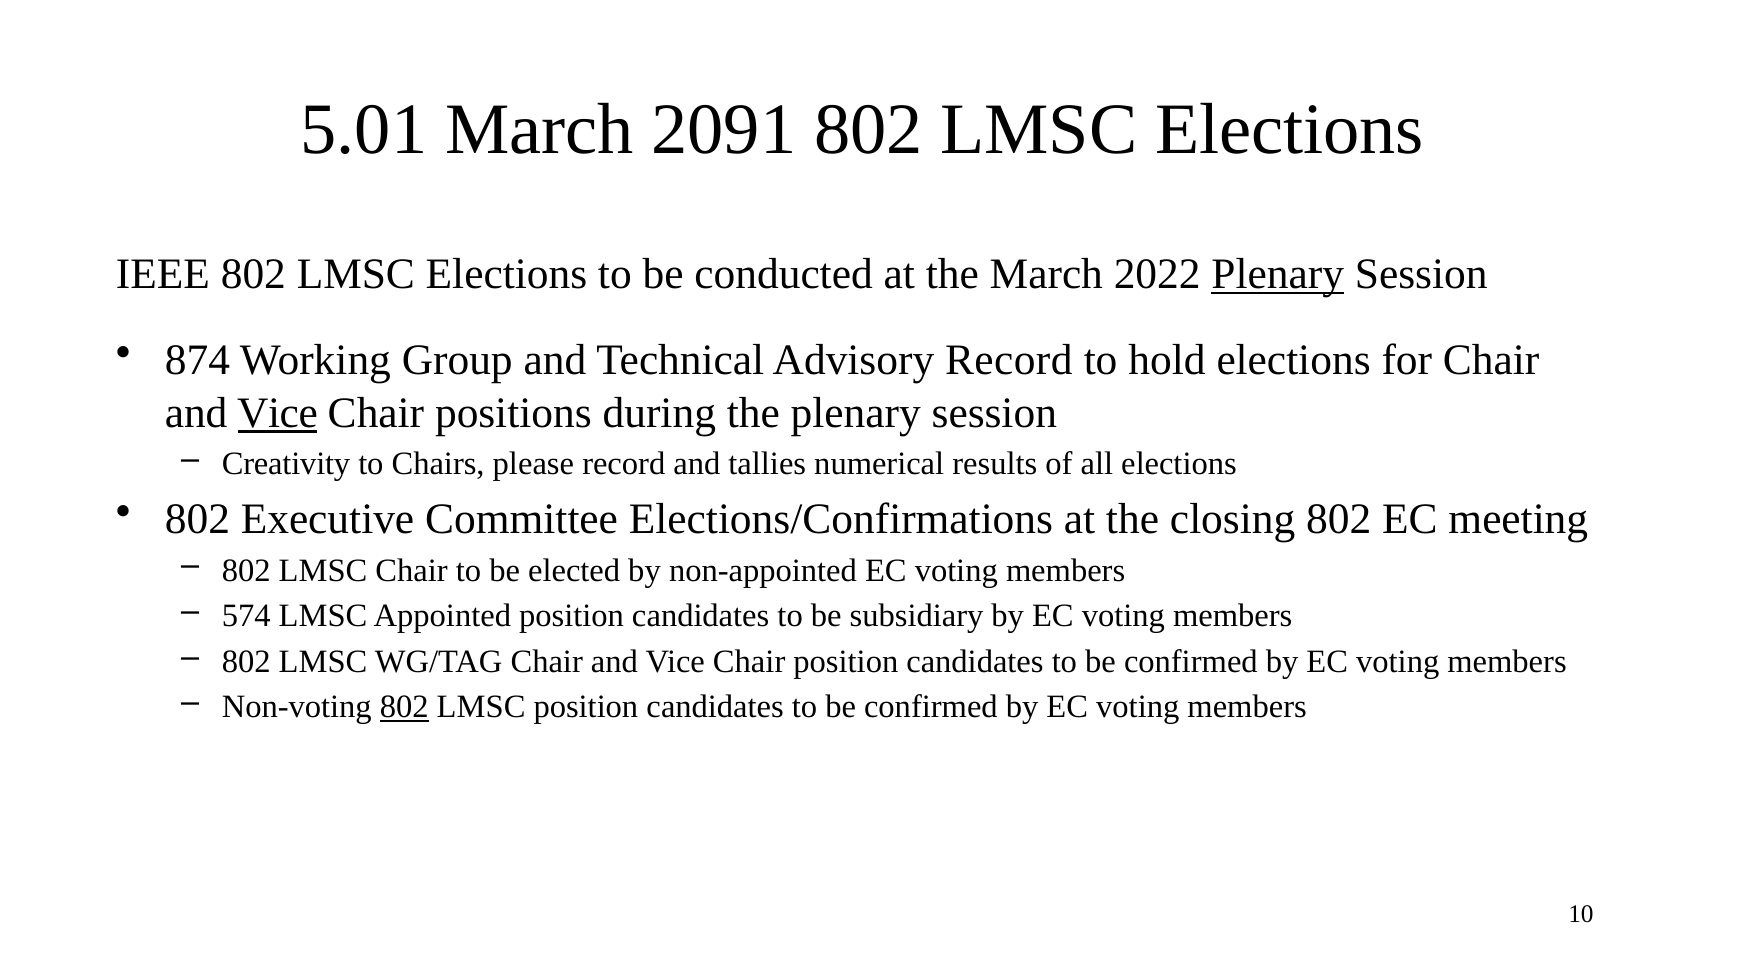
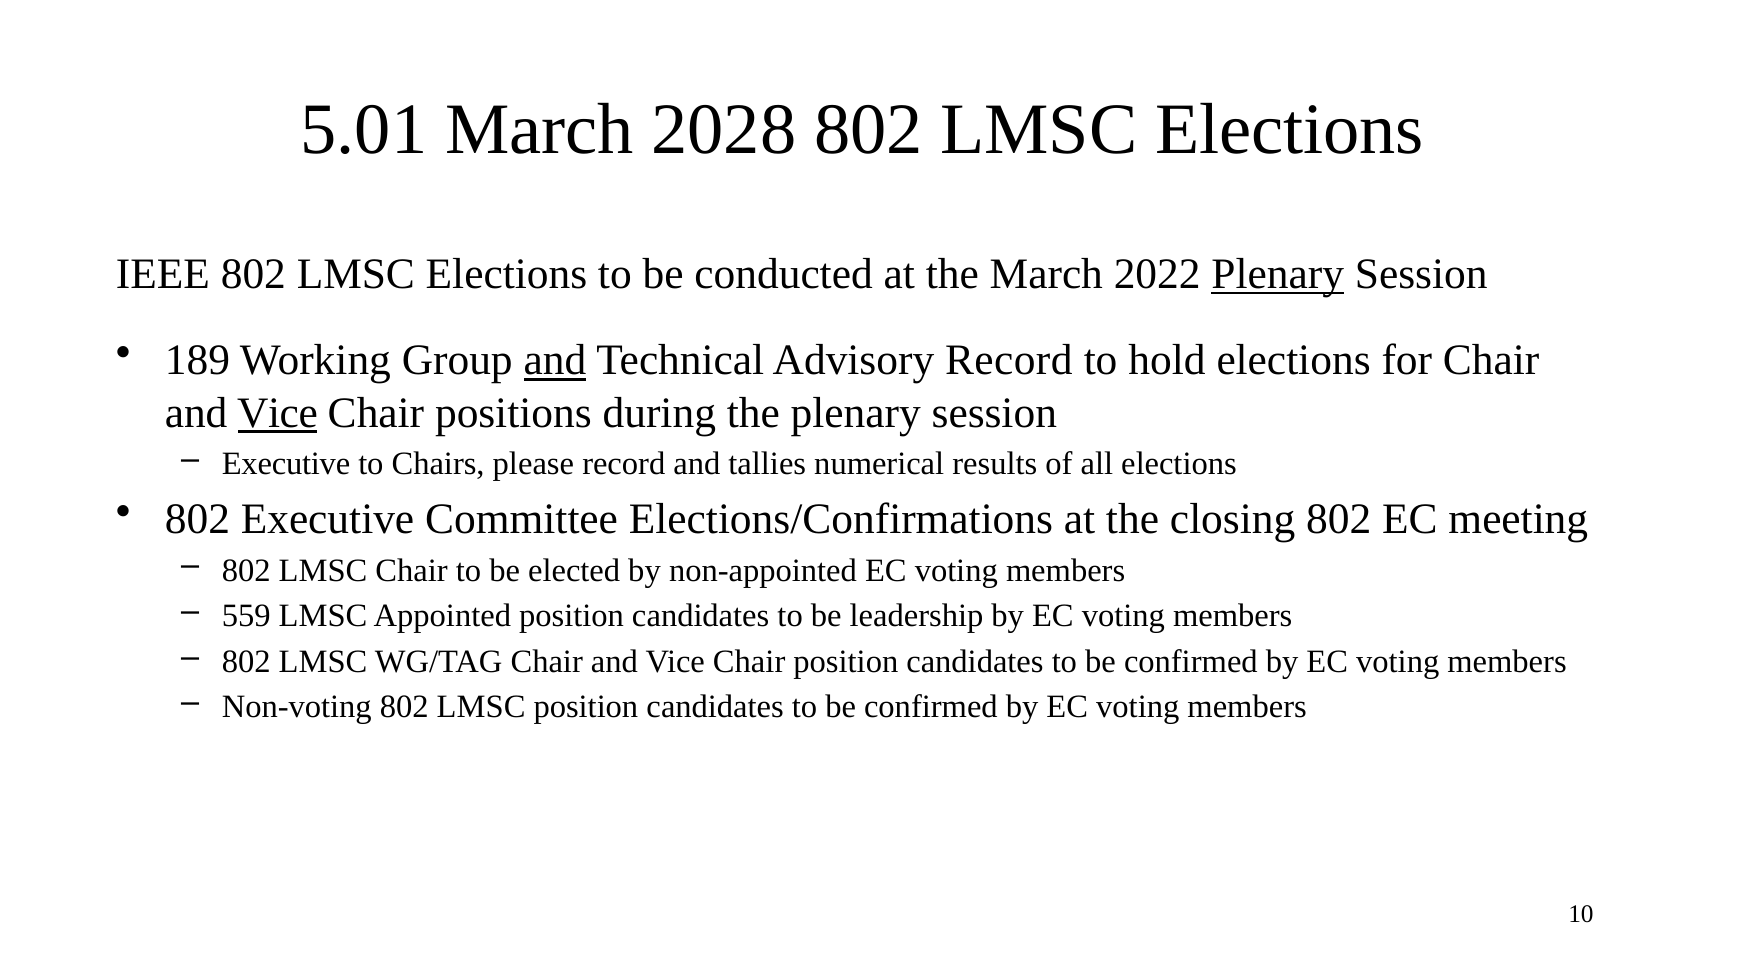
2091: 2091 -> 2028
874: 874 -> 189
and at (555, 361) underline: none -> present
Creativity at (286, 464): Creativity -> Executive
574: 574 -> 559
subsidiary: subsidiary -> leadership
802 at (404, 707) underline: present -> none
